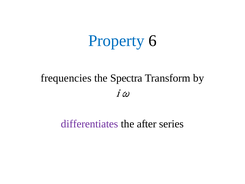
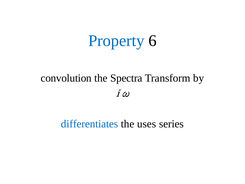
frequencies: frequencies -> convolution
differentiates colour: purple -> blue
after: after -> uses
